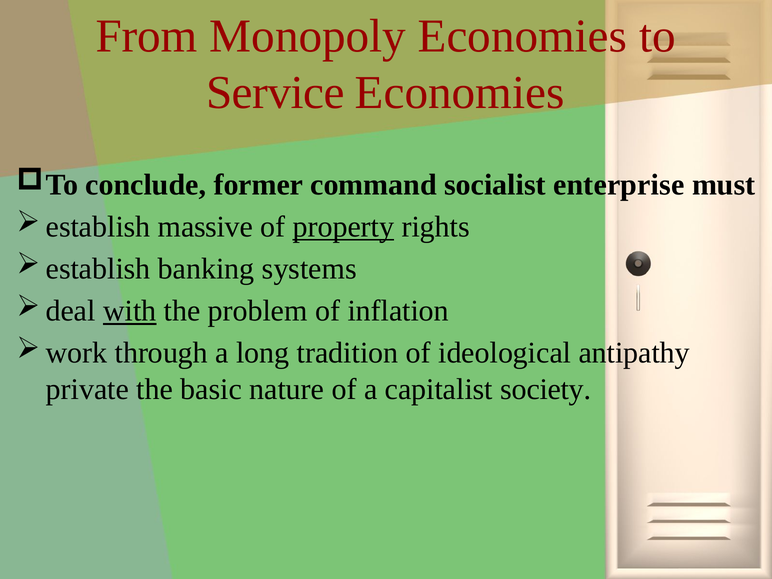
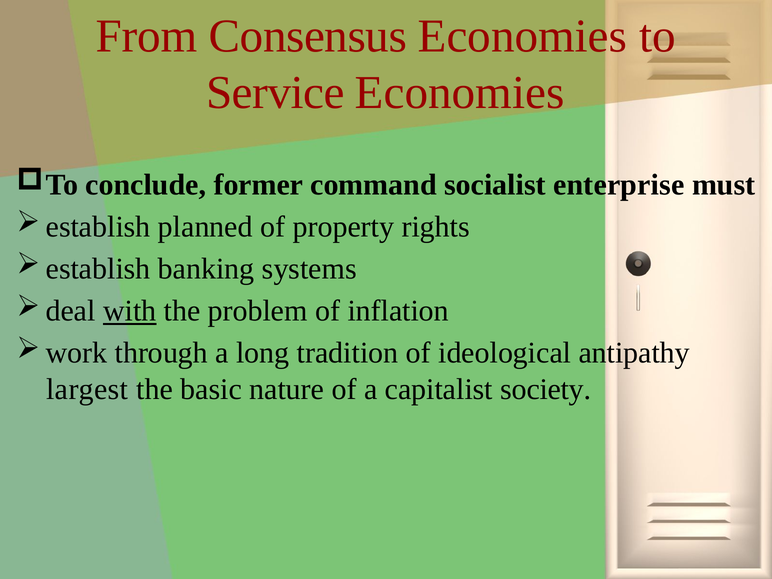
Monopoly: Monopoly -> Consensus
massive: massive -> planned
property underline: present -> none
private: private -> largest
